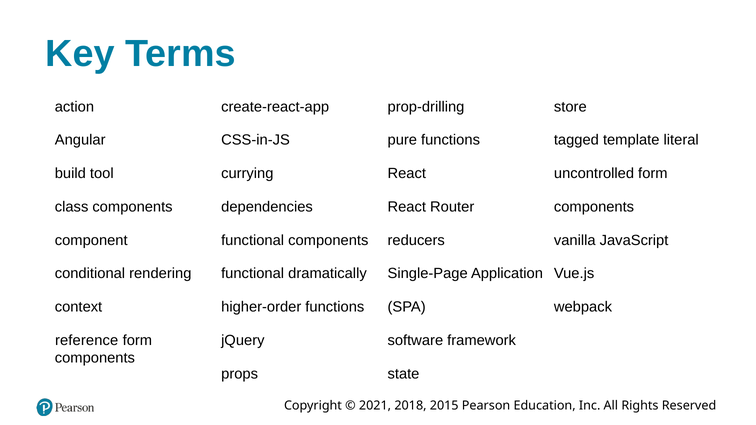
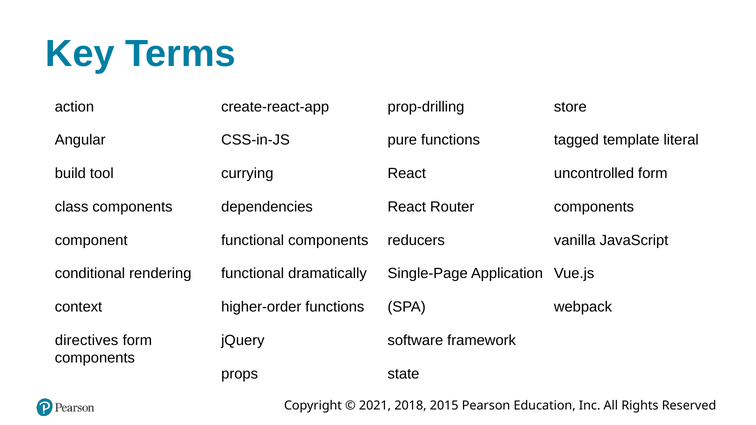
reference: reference -> directives
